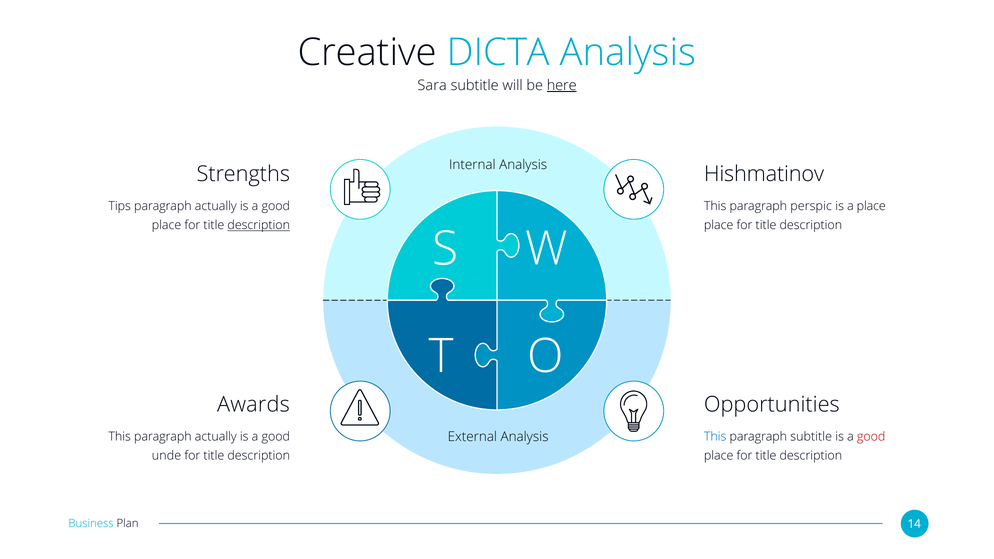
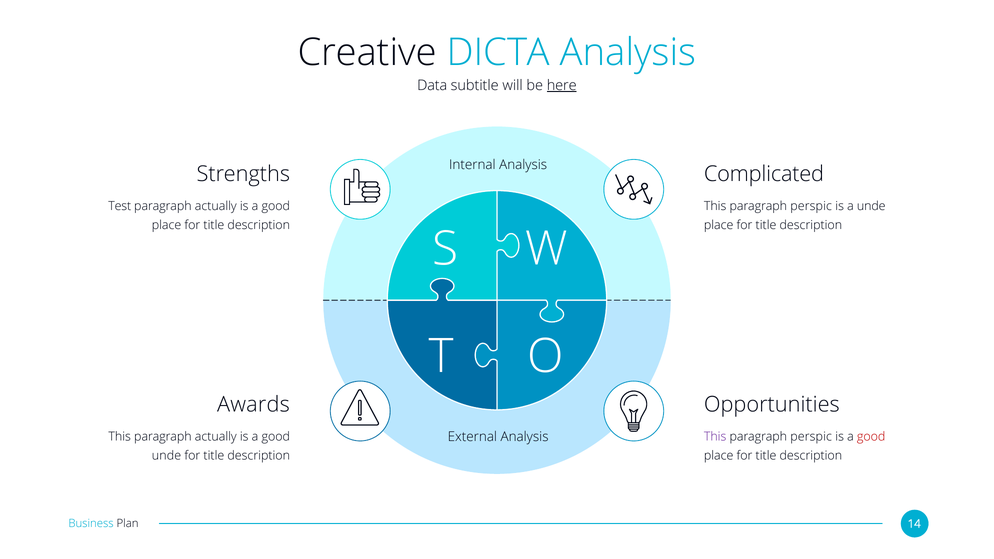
Sara: Sara -> Data
Hishmatinov: Hishmatinov -> Complicated
Tips: Tips -> Test
a place: place -> unde
description at (259, 225) underline: present -> none
This at (715, 437) colour: blue -> purple
subtitle at (811, 437): subtitle -> perspic
